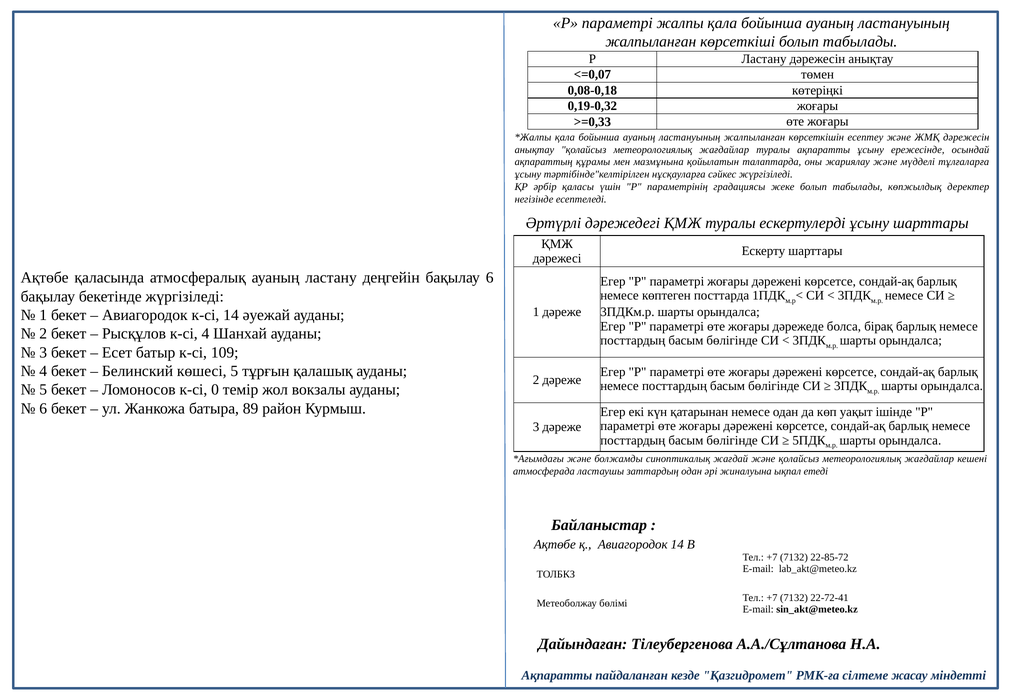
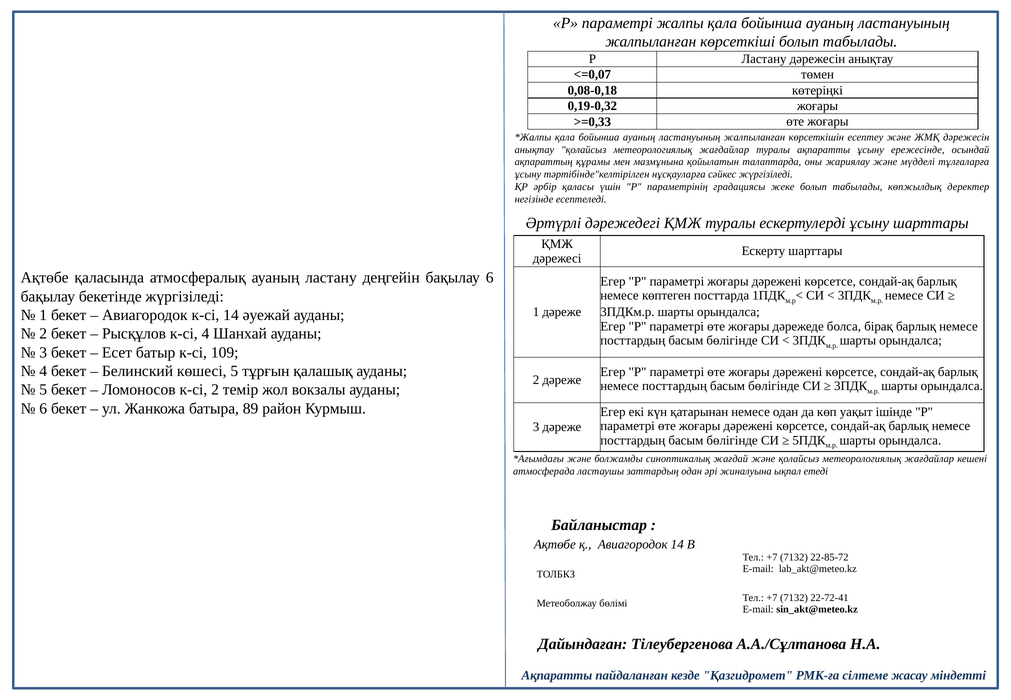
к-сі 0: 0 -> 2
